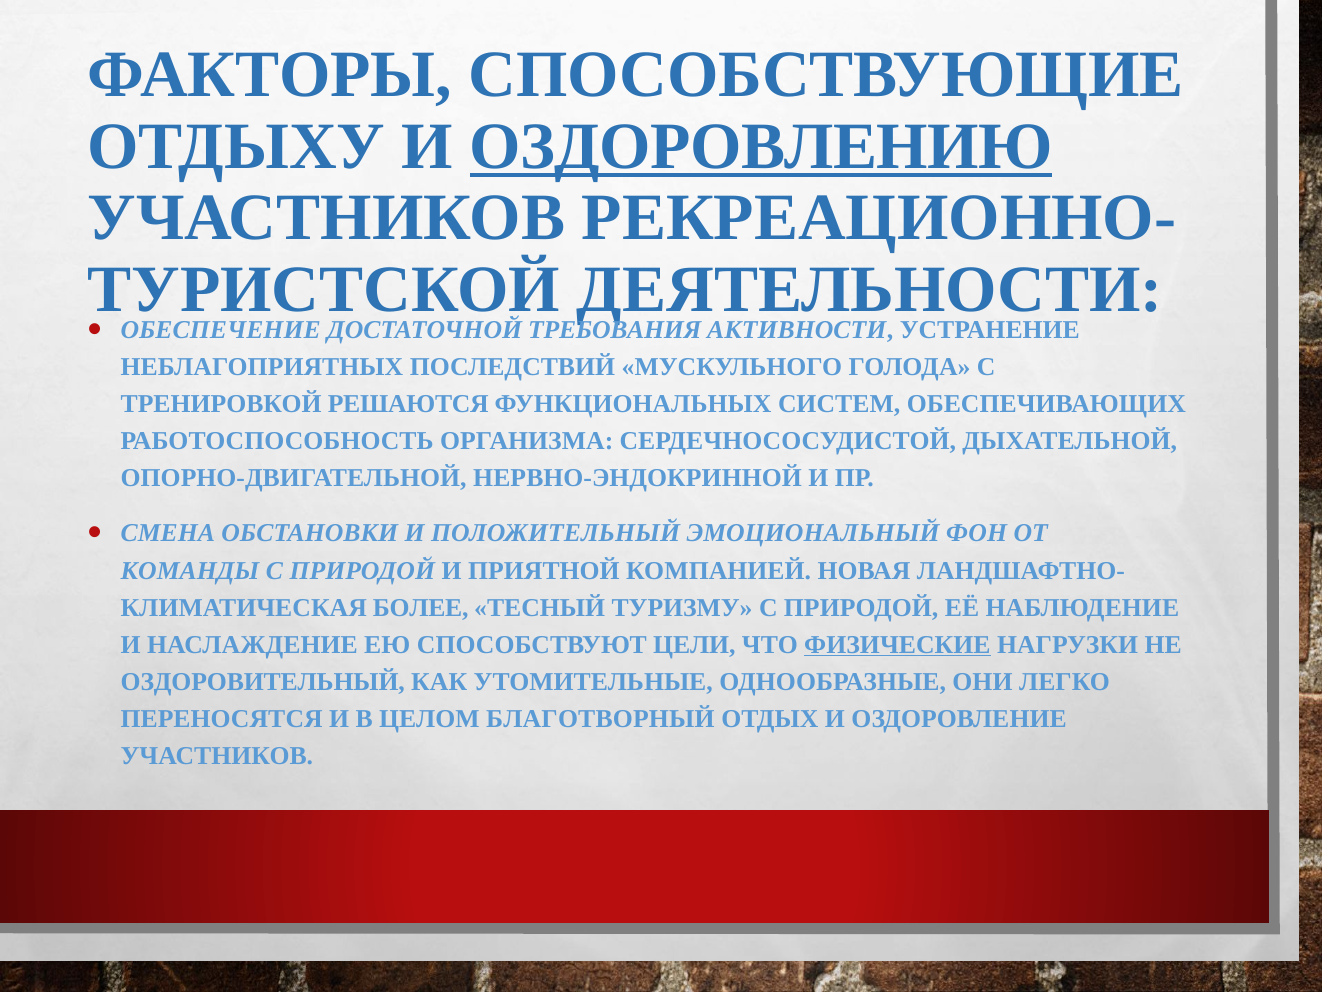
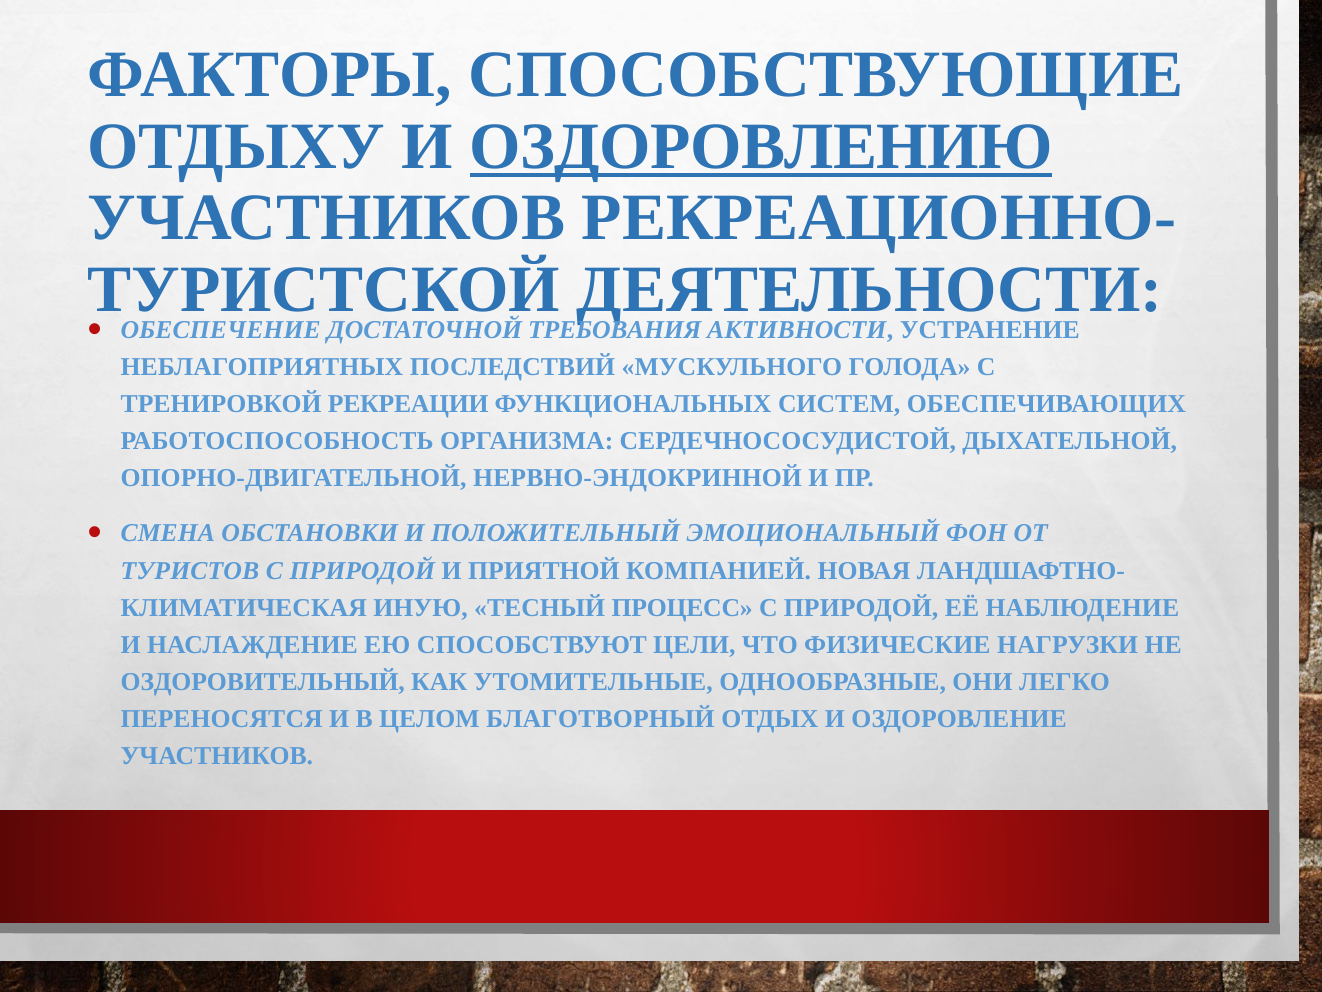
РЕШАЮТСЯ: РЕШАЮТСЯ -> РЕКРЕАЦИИ
КОМАНДЫ: КОМАНДЫ -> ТУРИСТОВ
БОЛЕЕ: БОЛЕЕ -> ИНУЮ
ТУРИЗМУ: ТУРИЗМУ -> ПРОЦЕСС
ФИЗИЧЕСКИЕ underline: present -> none
